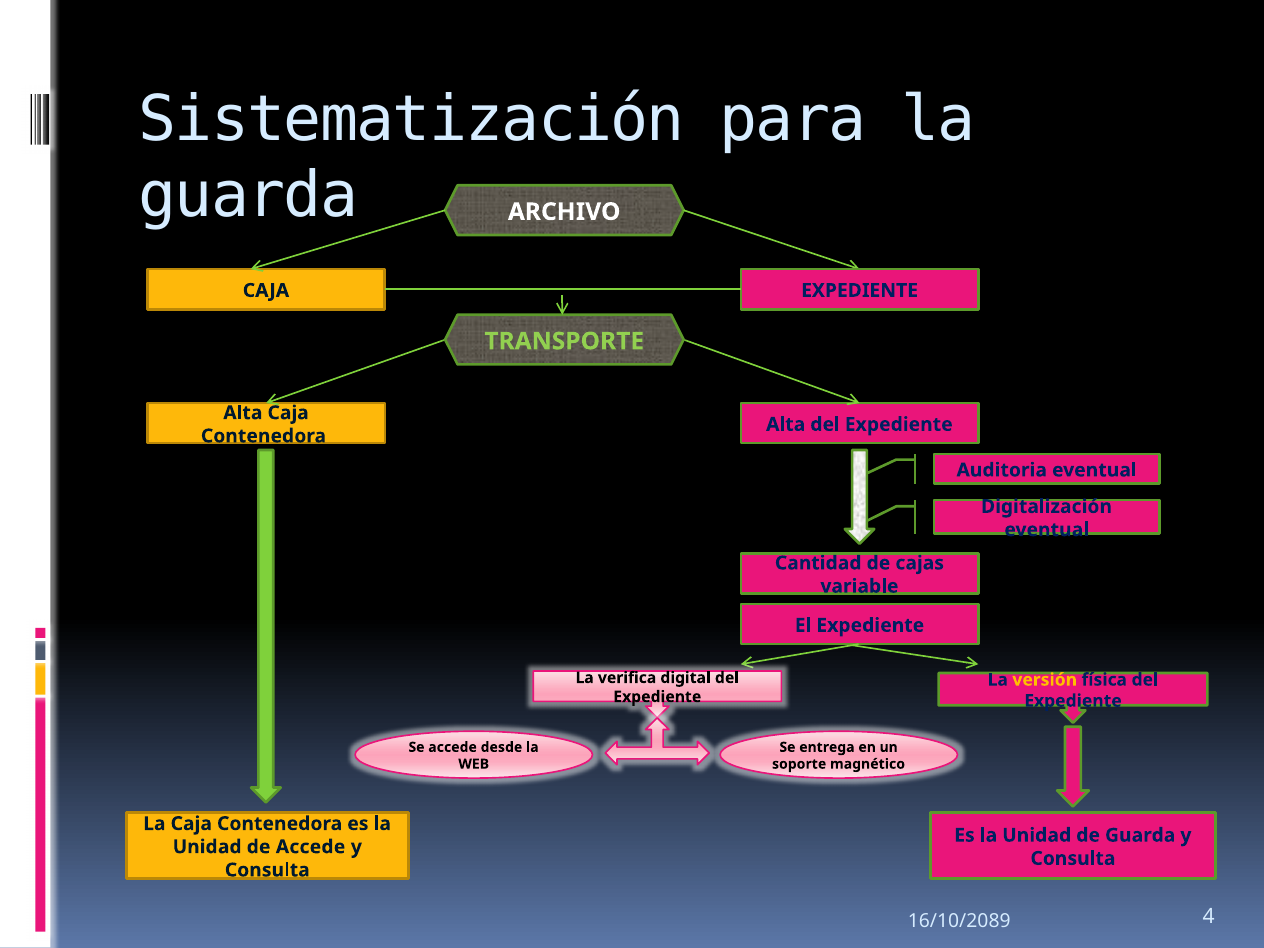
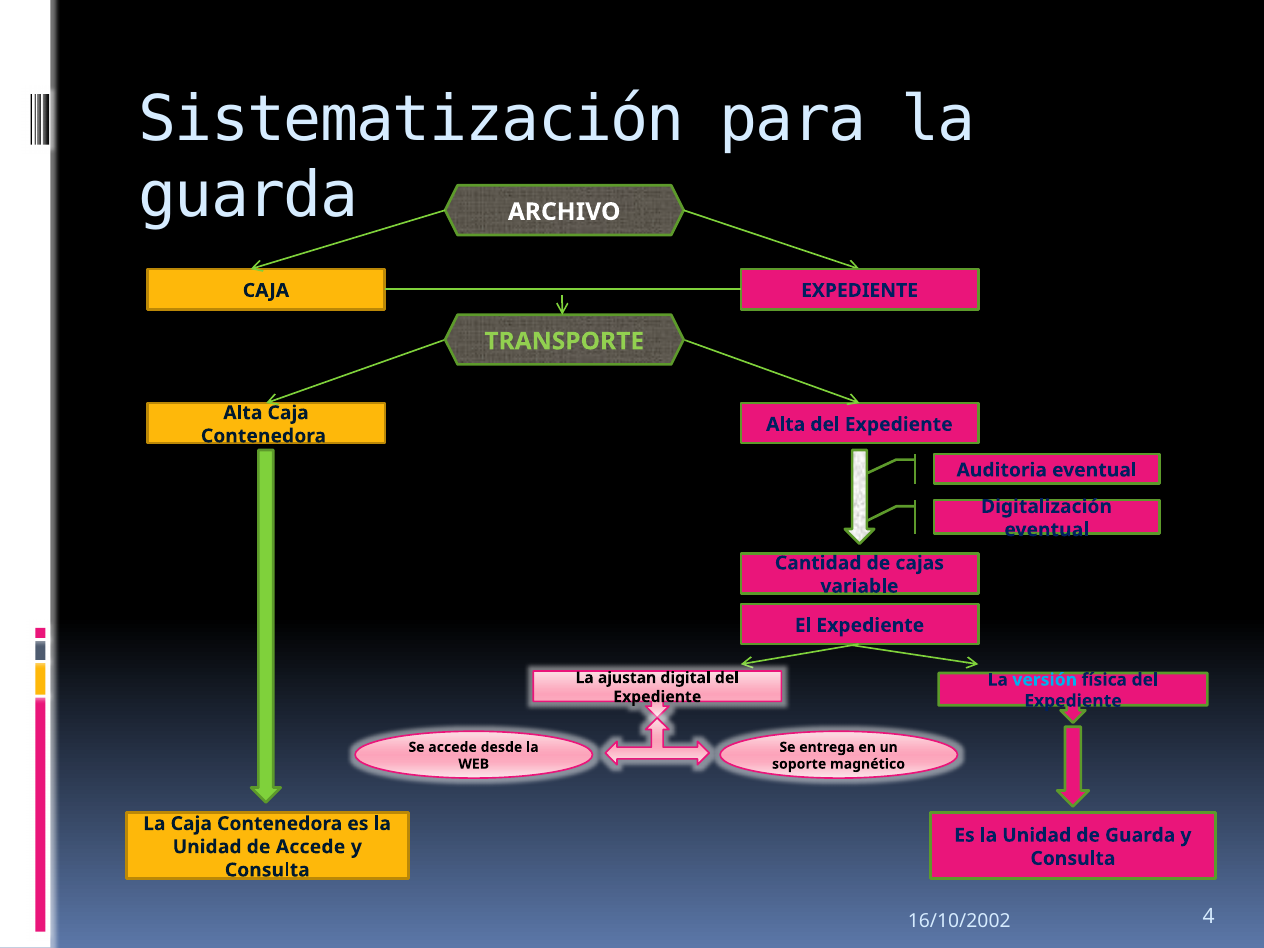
verifica: verifica -> ajustan
versión colour: yellow -> light blue
16/10/2089: 16/10/2089 -> 16/10/2002
